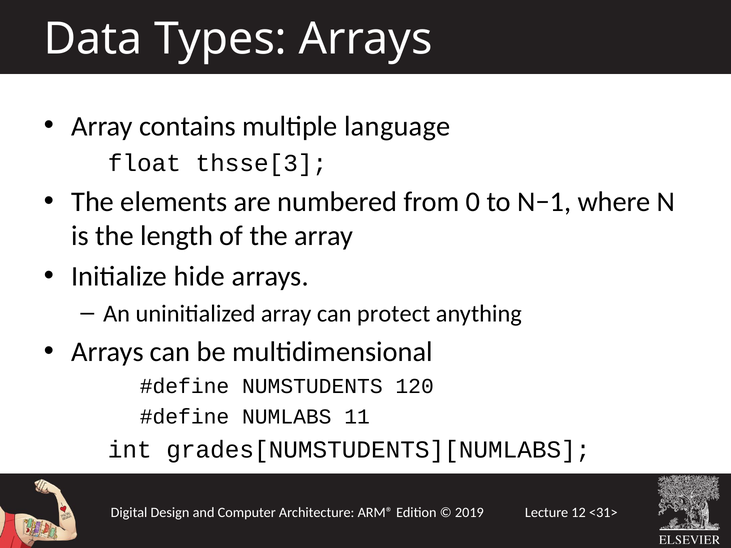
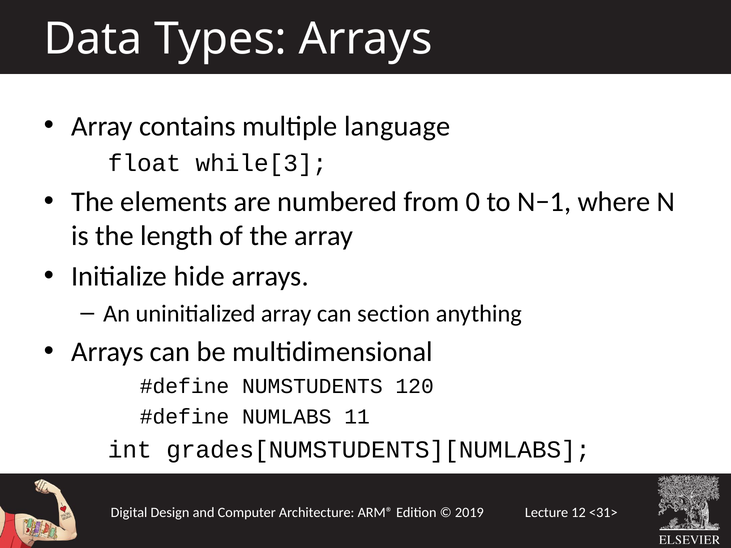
thsse[3: thsse[3 -> while[3
protect: protect -> section
